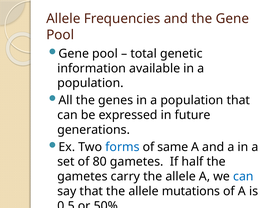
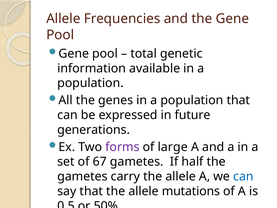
forms colour: blue -> purple
same: same -> large
80: 80 -> 67
